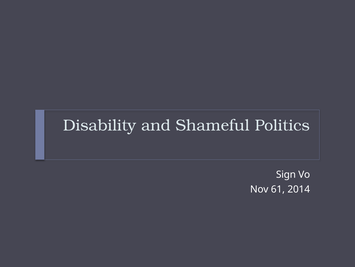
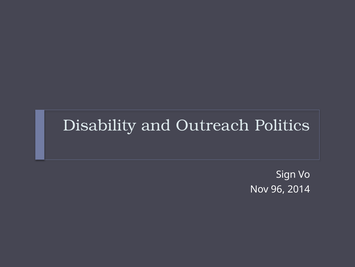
Shameful: Shameful -> Outreach
61: 61 -> 96
